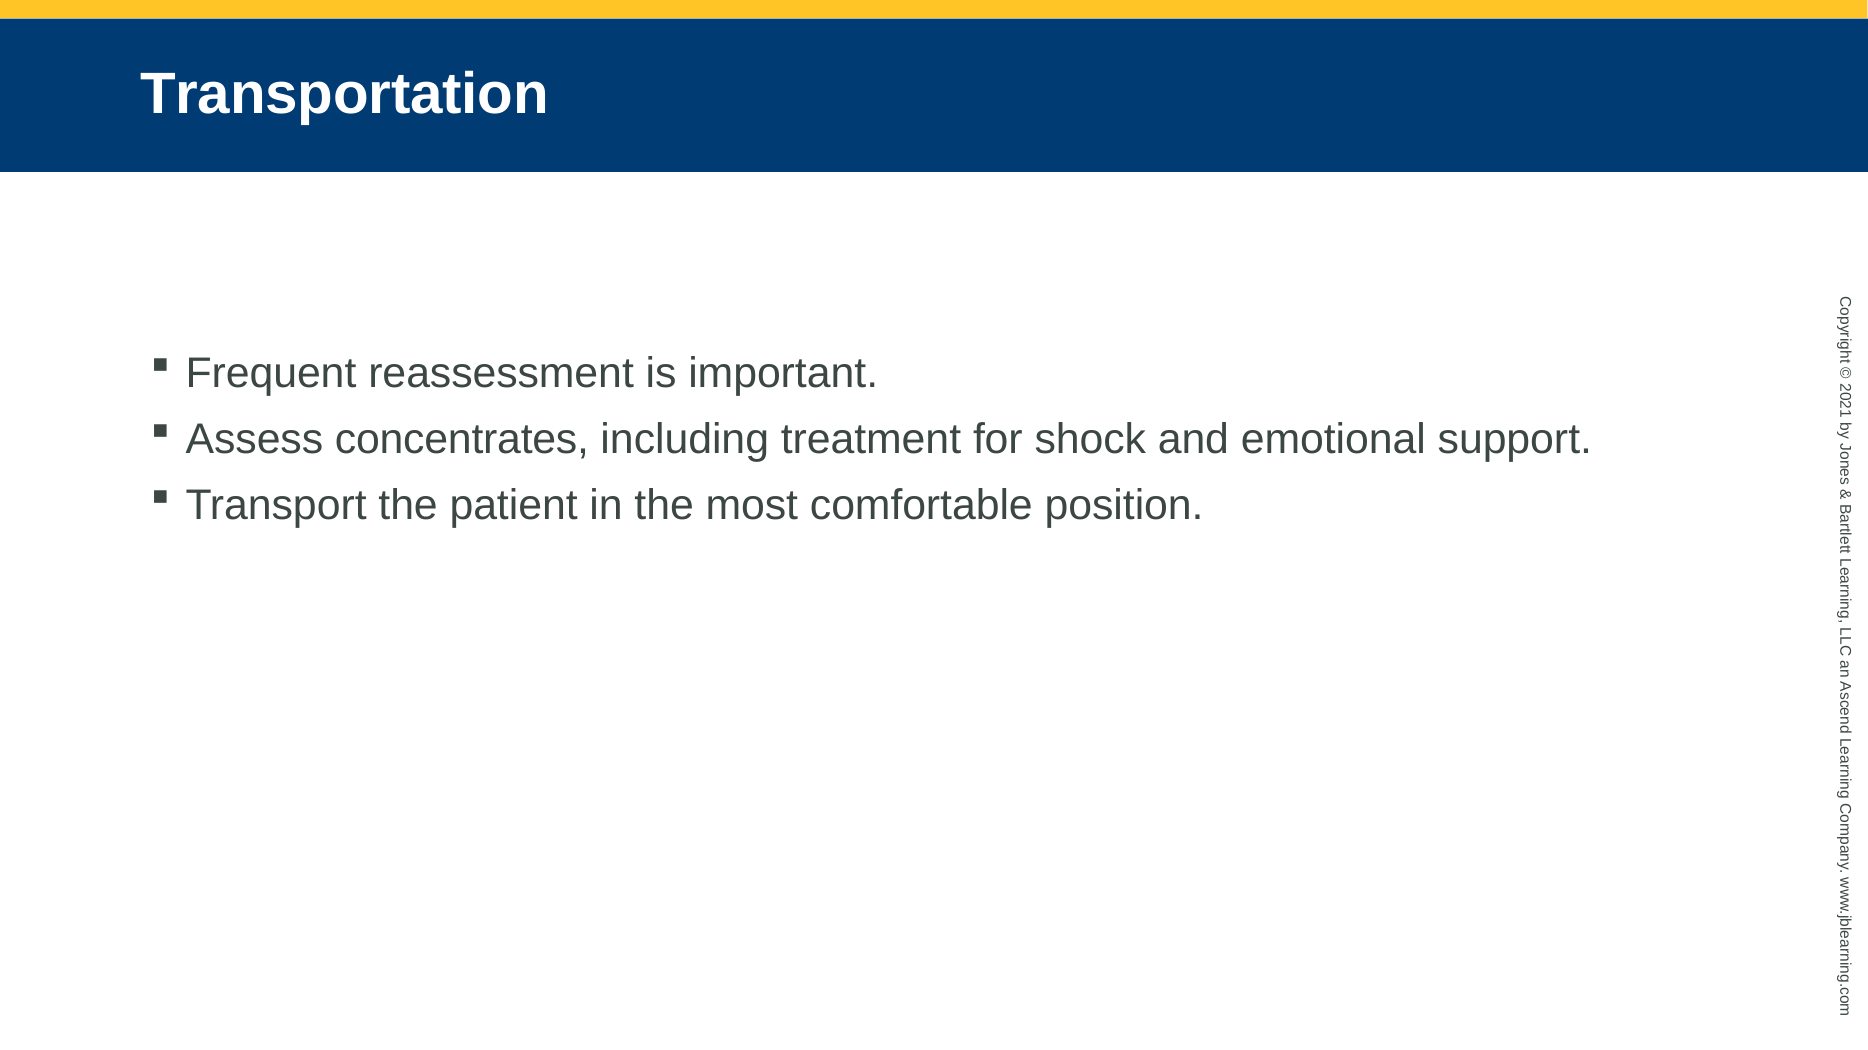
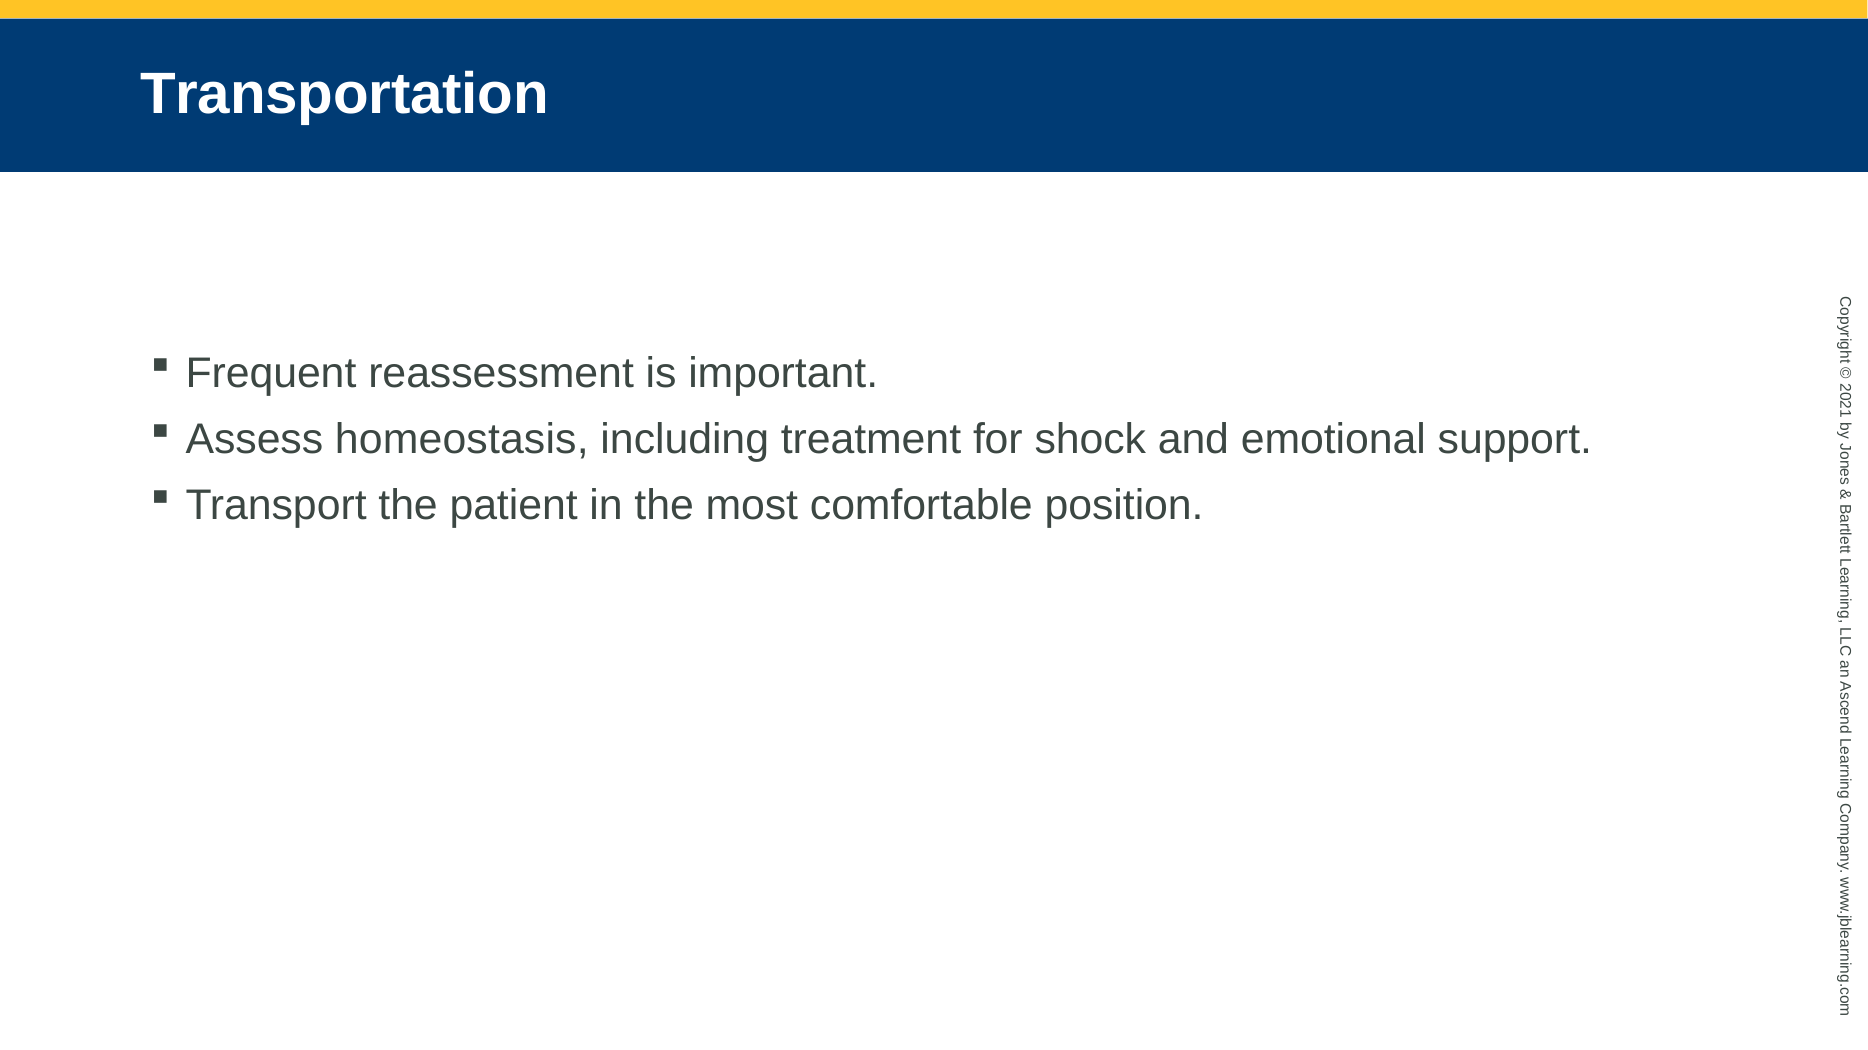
concentrates: concentrates -> homeostasis
